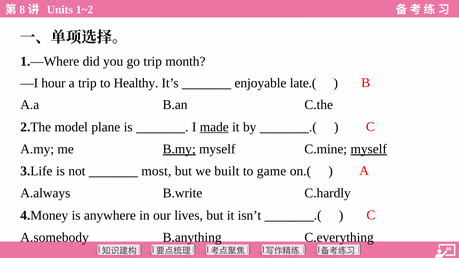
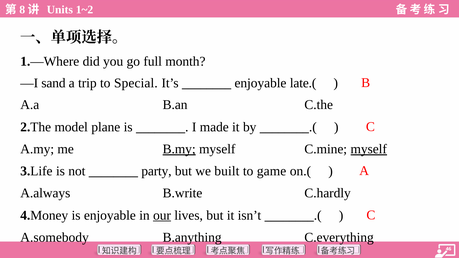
go trip: trip -> full
hour: hour -> sand
Healthy: Healthy -> Special
made underline: present -> none
most: most -> party
is anywhere: anywhere -> enjoyable
our underline: none -> present
